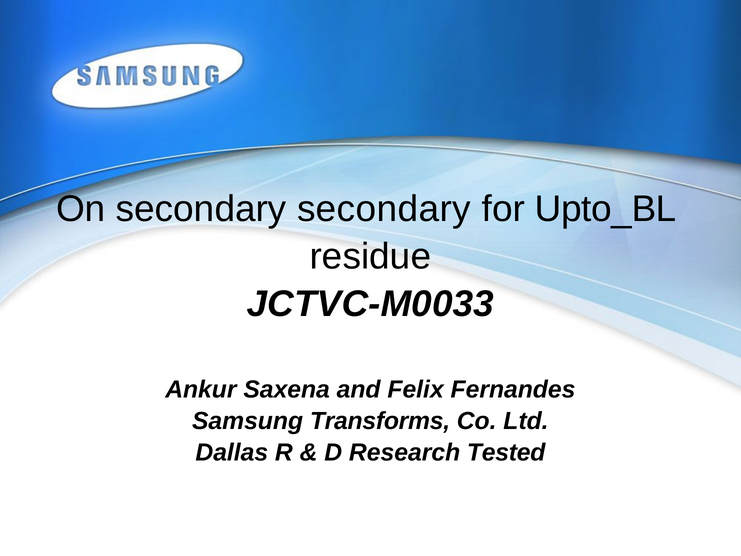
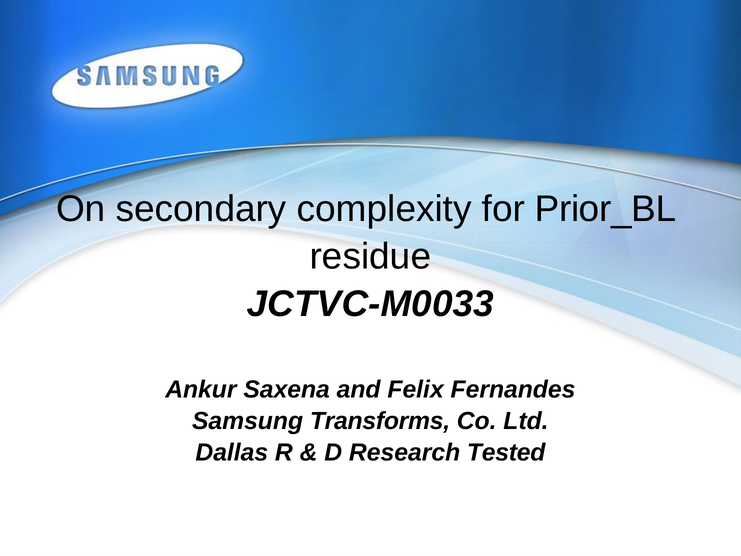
secondary secondary: secondary -> complexity
Upto_BL: Upto_BL -> Prior_BL
